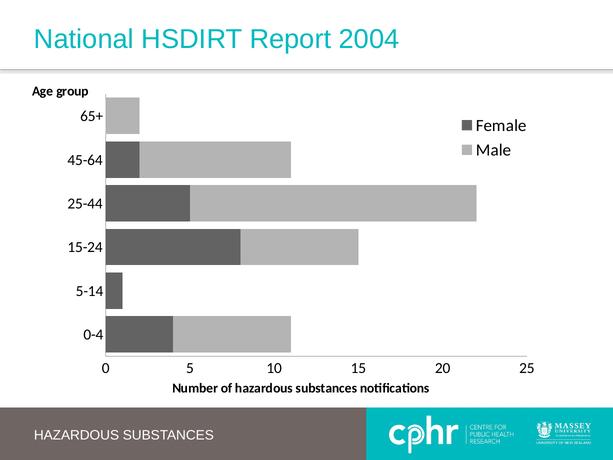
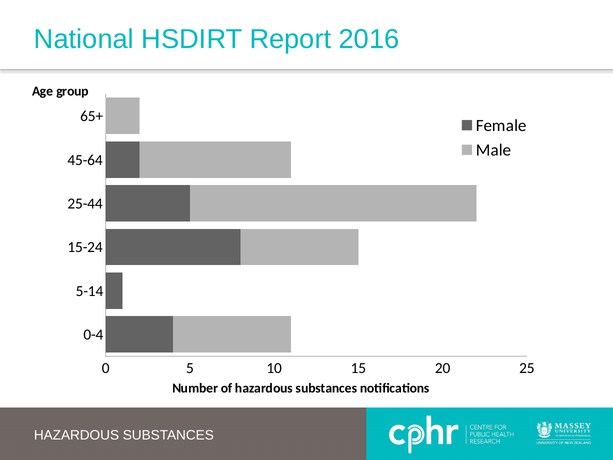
2004: 2004 -> 2016
